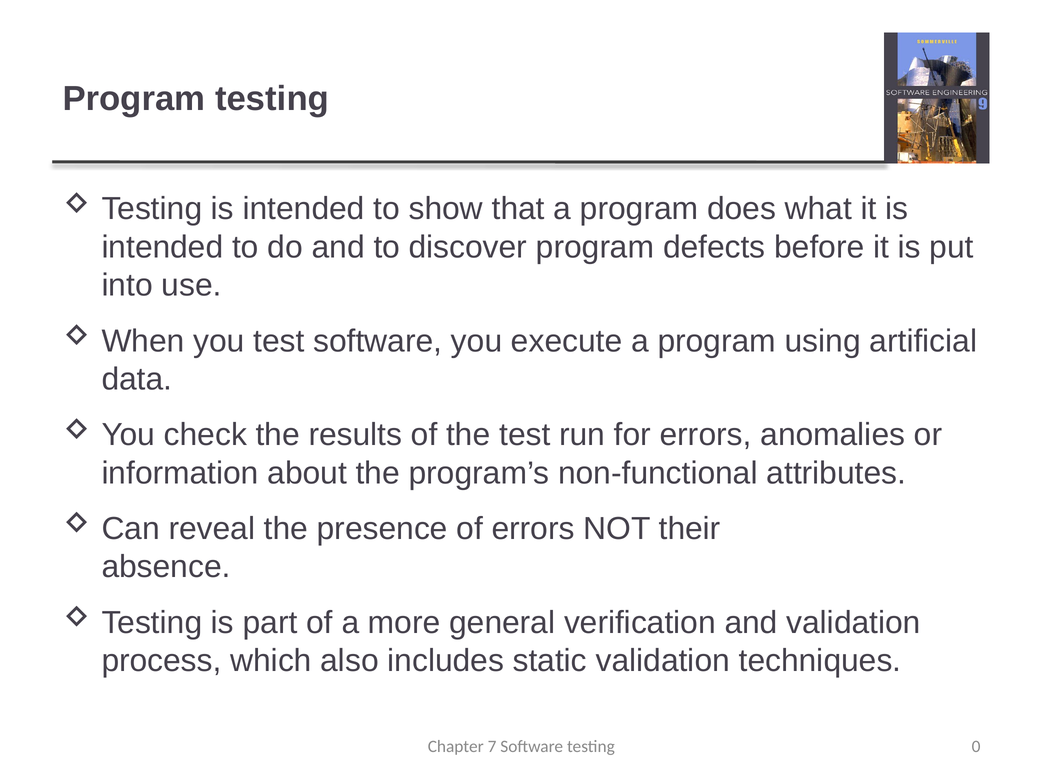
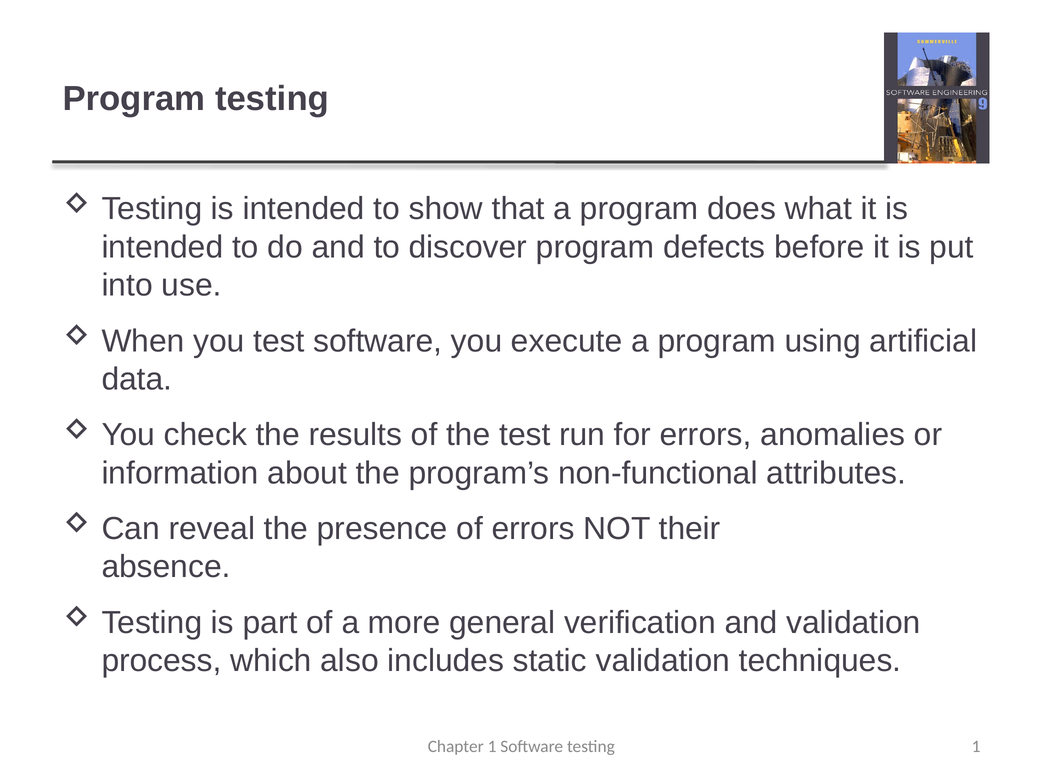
Chapter 7: 7 -> 1
testing 0: 0 -> 1
